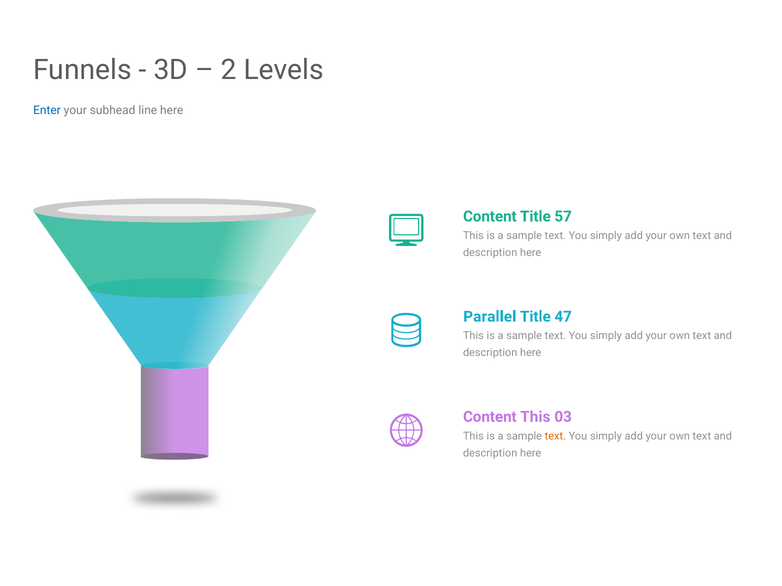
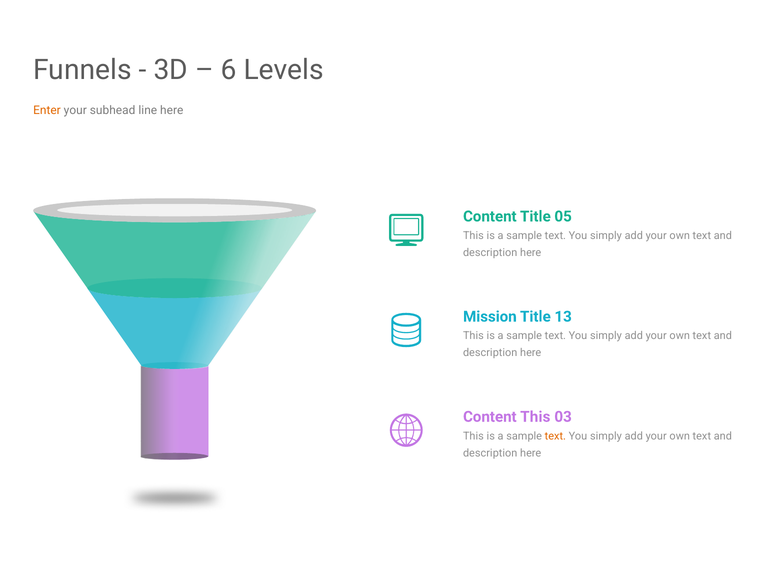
2: 2 -> 6
Enter colour: blue -> orange
57: 57 -> 05
Parallel: Parallel -> Mission
47: 47 -> 13
